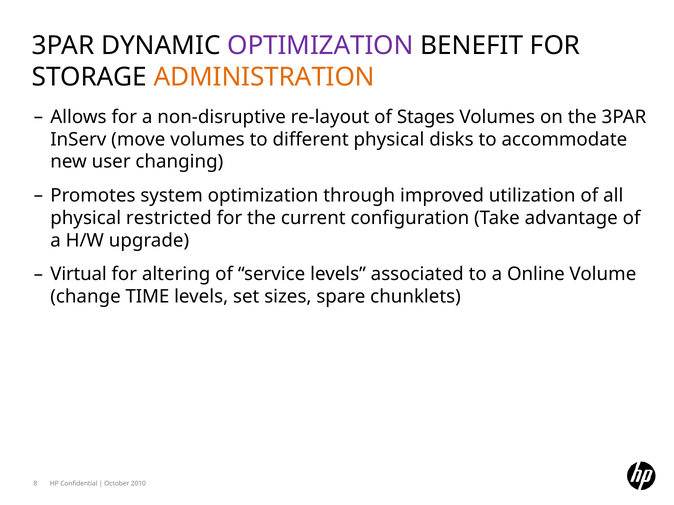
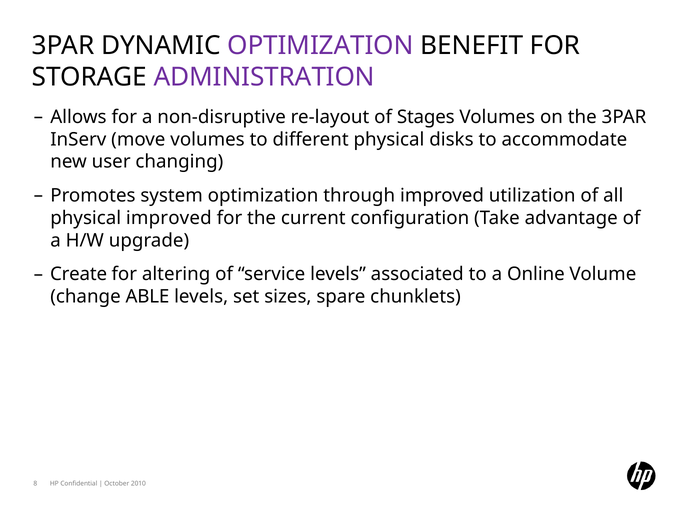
ADMINISTRATION colour: orange -> purple
physical restricted: restricted -> improved
Virtual: Virtual -> Create
TIME: TIME -> ABLE
